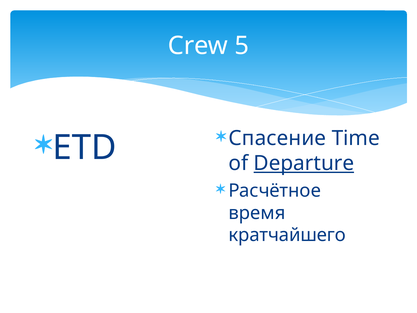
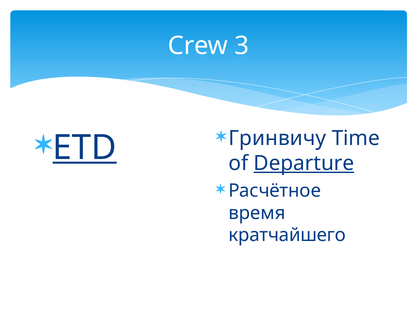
5: 5 -> 3
Спасение: Спасение -> Гринвичу
ETD underline: none -> present
